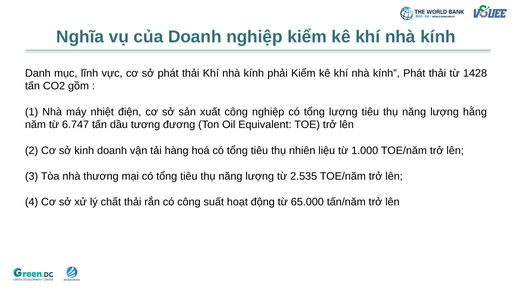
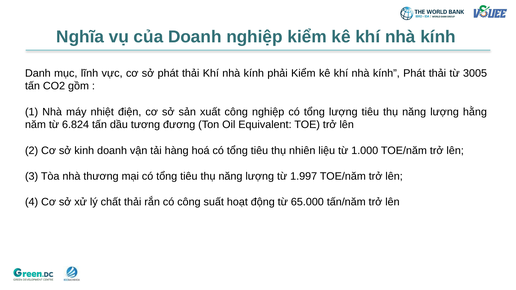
1428: 1428 -> 3005
6.747: 6.747 -> 6.824
2.535: 2.535 -> 1.997
